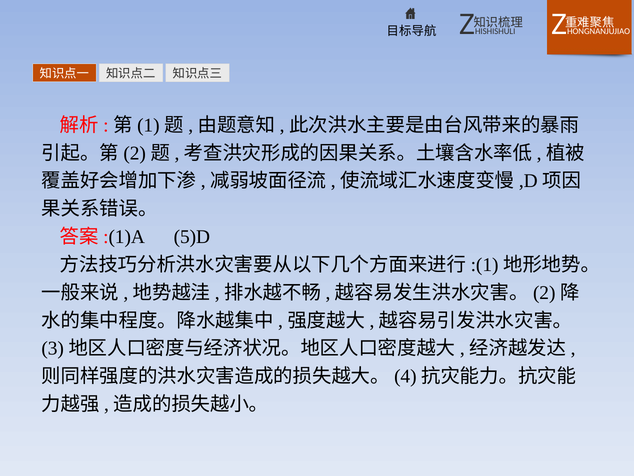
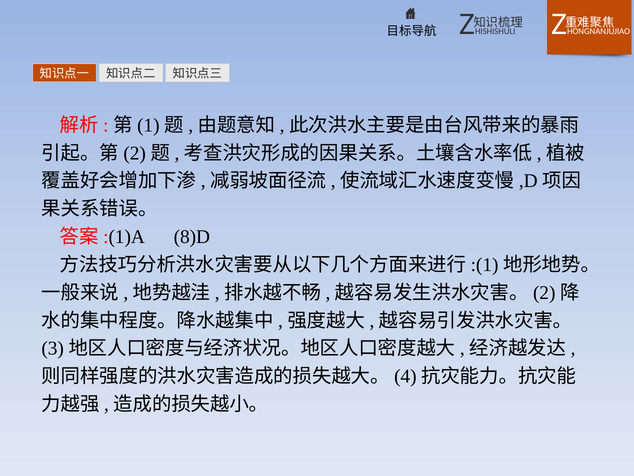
5)D: 5)D -> 8)D
